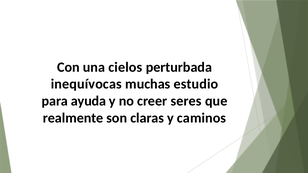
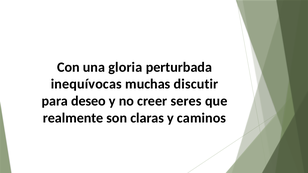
cielos: cielos -> gloria
estudio: estudio -> discutir
ayuda: ayuda -> deseo
